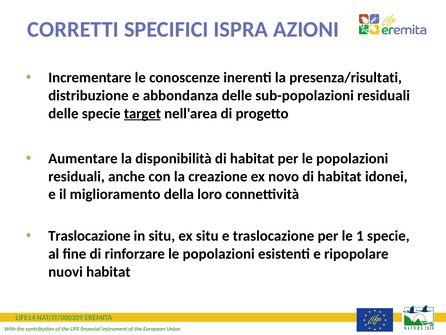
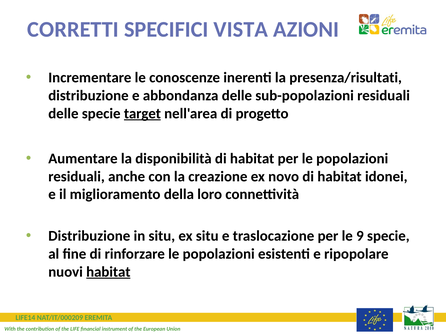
ISPRA: ISPRA -> VISTA
Traslocazione at (89, 236): Traslocazione -> Distribuzione
1: 1 -> 9
habitat at (108, 271) underline: none -> present
